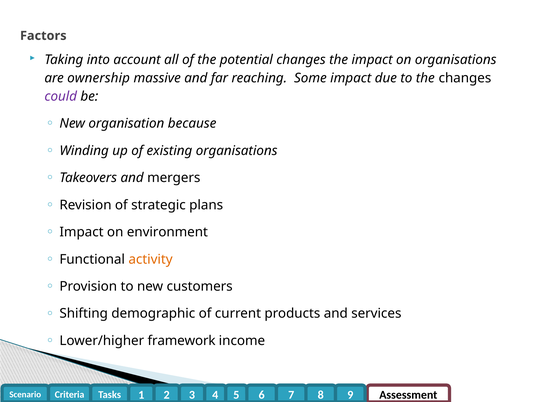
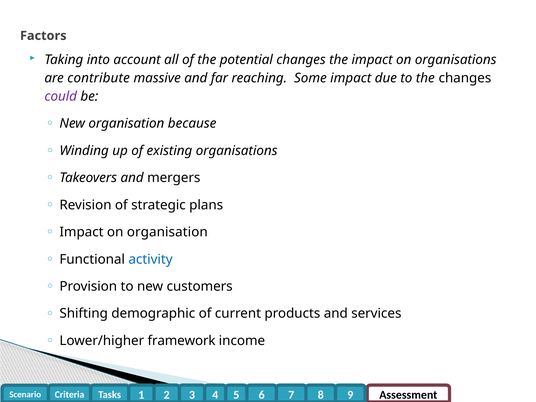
ownership: ownership -> contribute
on environment: environment -> organisation
activity colour: orange -> blue
